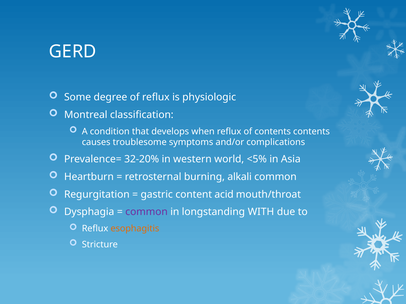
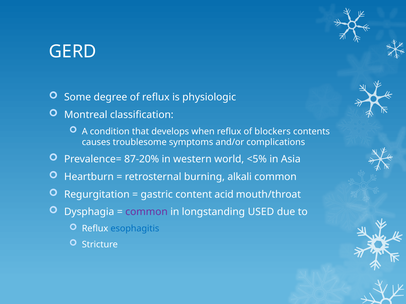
of contents: contents -> blockers
32-20%: 32-20% -> 87-20%
WITH: WITH -> USED
esophagitis colour: orange -> blue
